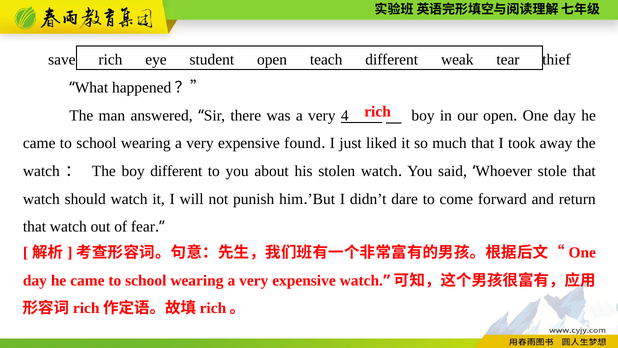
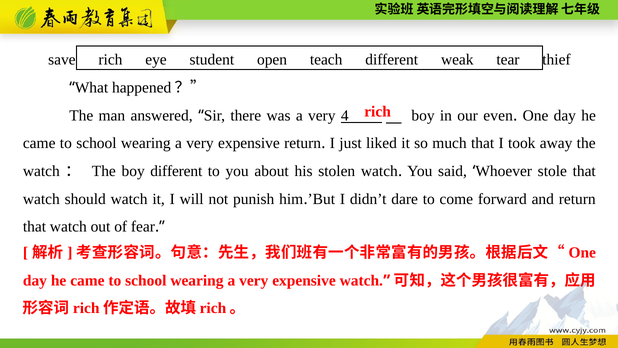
our open: open -> even
expensive found: found -> return
